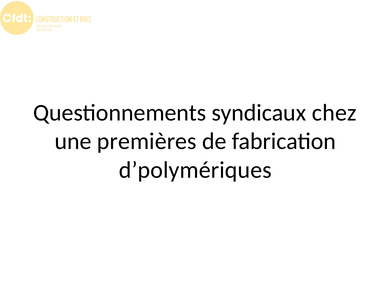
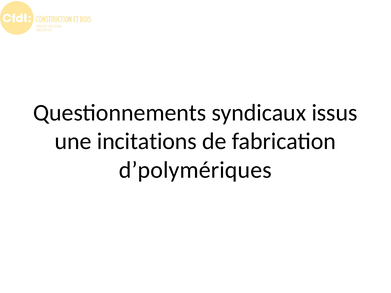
chez: chez -> issus
premières: premières -> incitations
